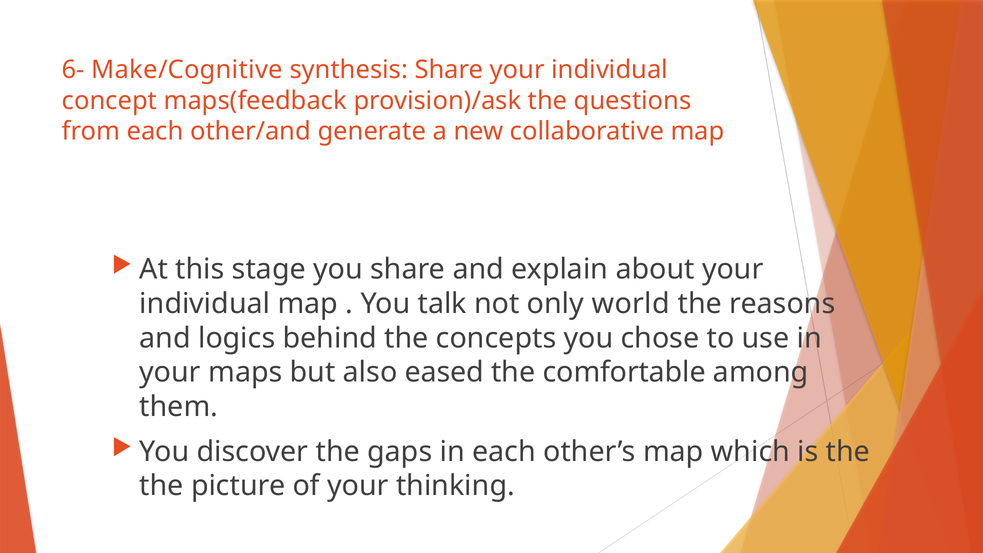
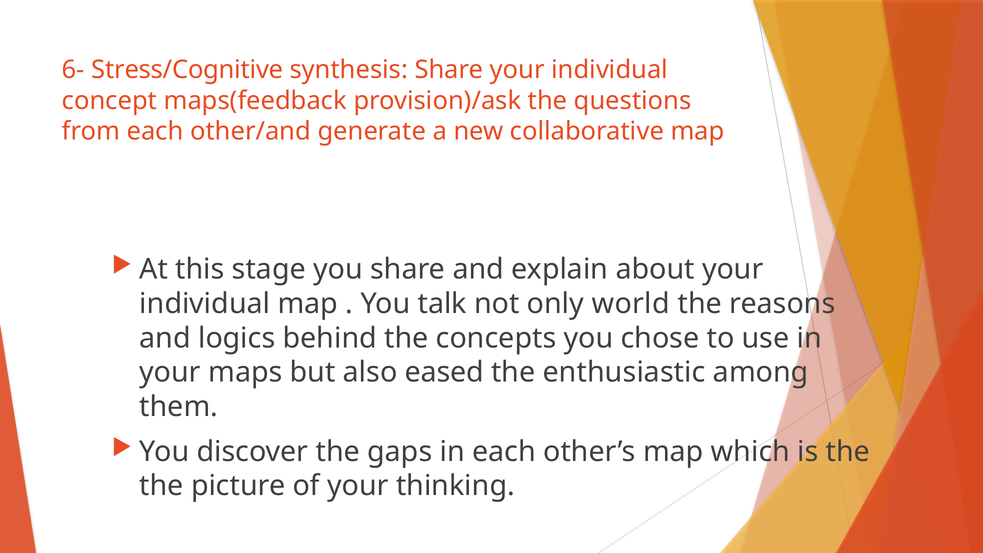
Make/Cognitive: Make/Cognitive -> Stress/Cognitive
comfortable: comfortable -> enthusiastic
